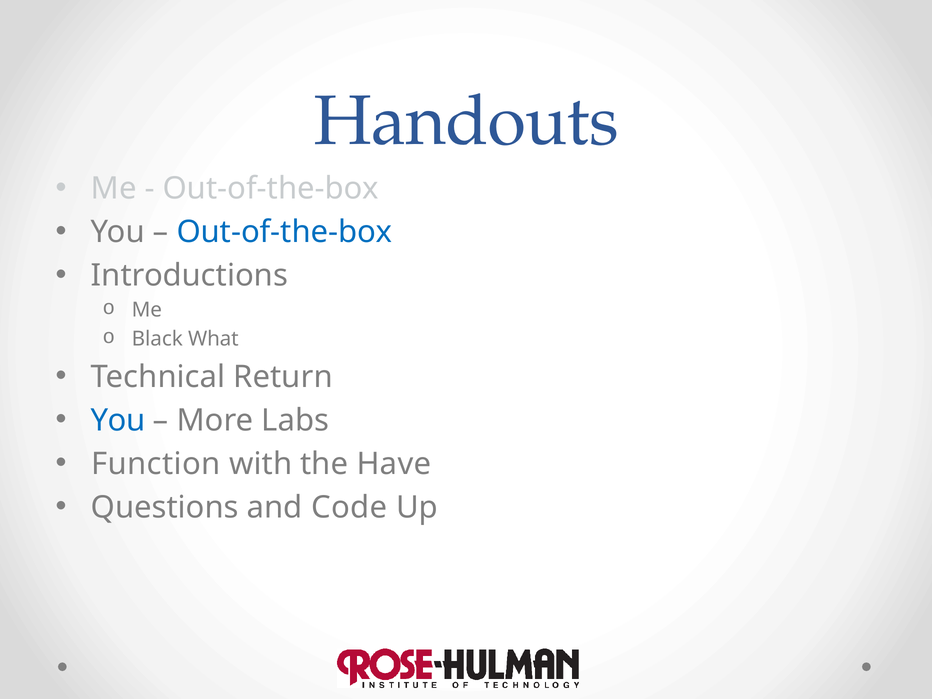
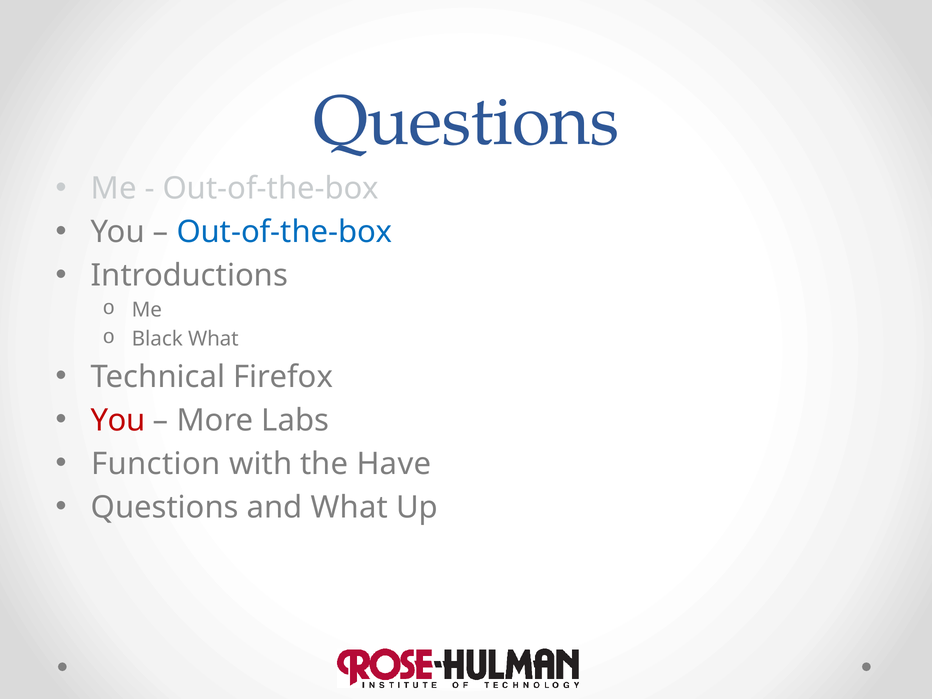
Handouts at (466, 121): Handouts -> Questions
Return: Return -> Firefox
You at (118, 420) colour: blue -> red
and Code: Code -> What
